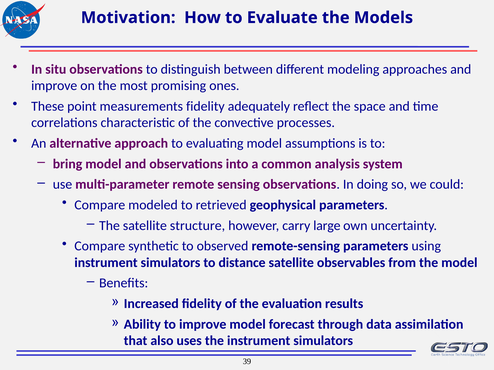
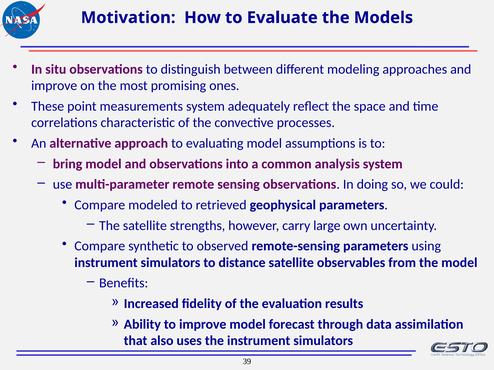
measurements fidelity: fidelity -> system
structure: structure -> strengths
